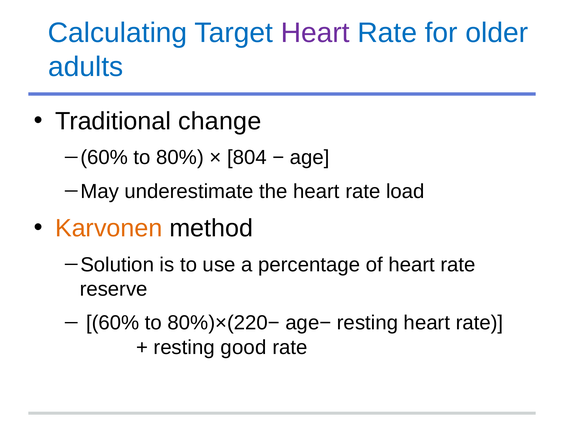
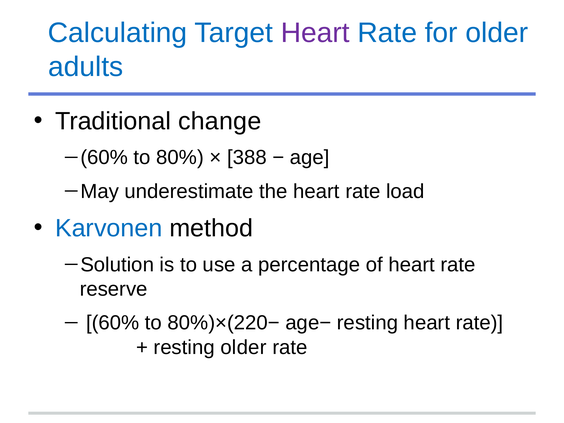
804: 804 -> 388
Karvonen colour: orange -> blue
resting good: good -> older
